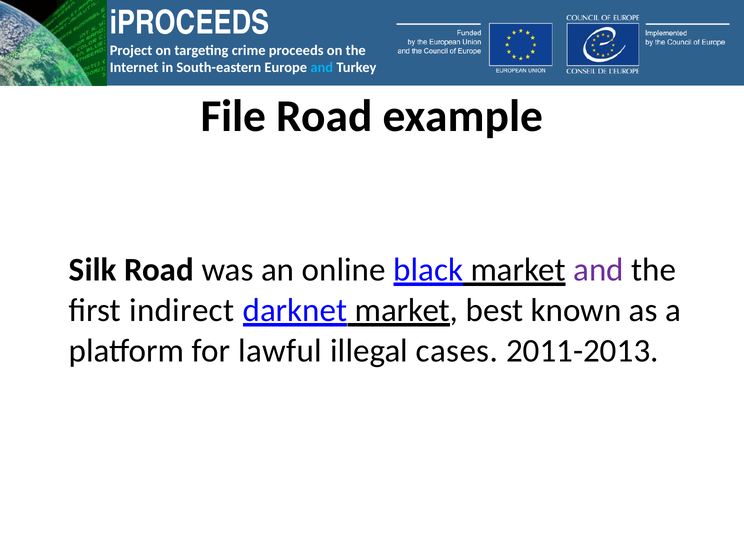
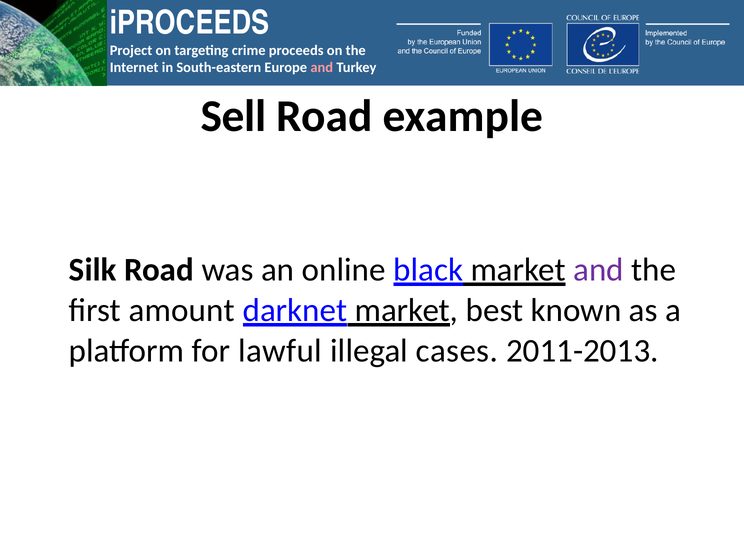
and at (322, 68) colour: light blue -> pink
File: File -> Sell
indirect: indirect -> amount
